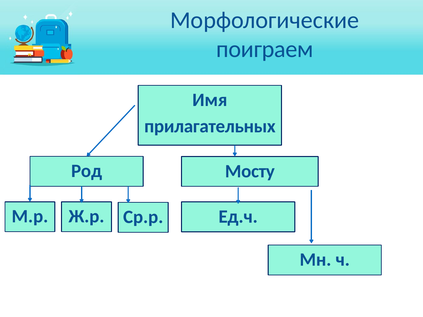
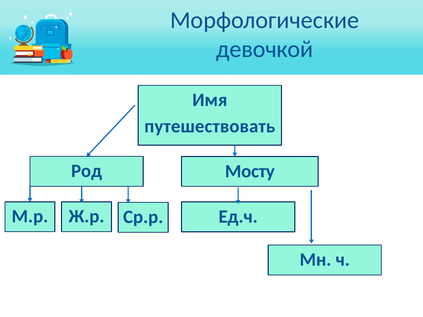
поиграем: поиграем -> девочкой
прилагательных: прилагательных -> путешествовать
